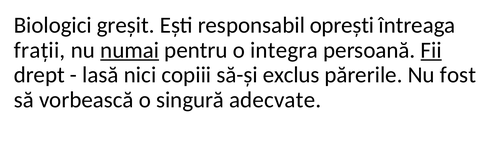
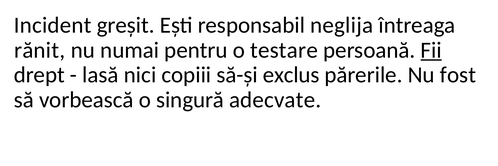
Biologici: Biologici -> Incident
oprești: oprești -> neglija
frații: frații -> rănit
numai underline: present -> none
integra: integra -> testare
